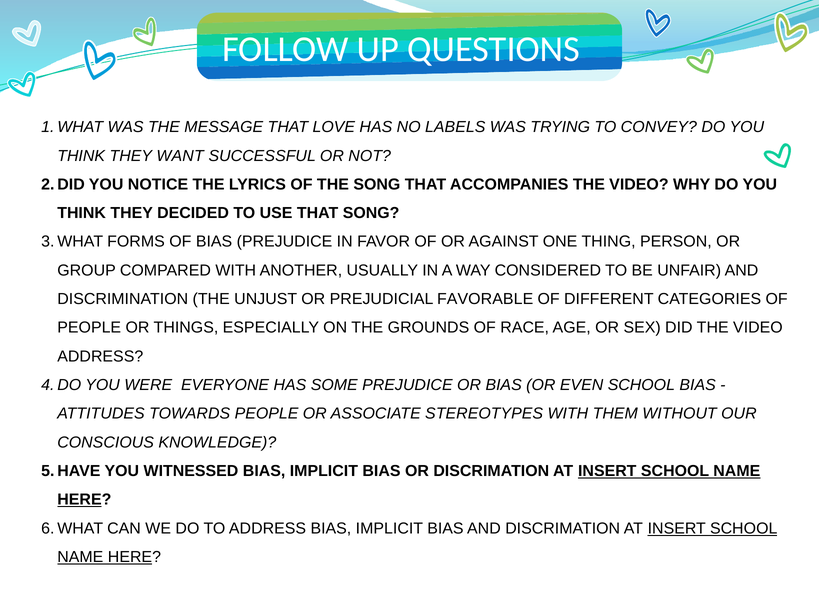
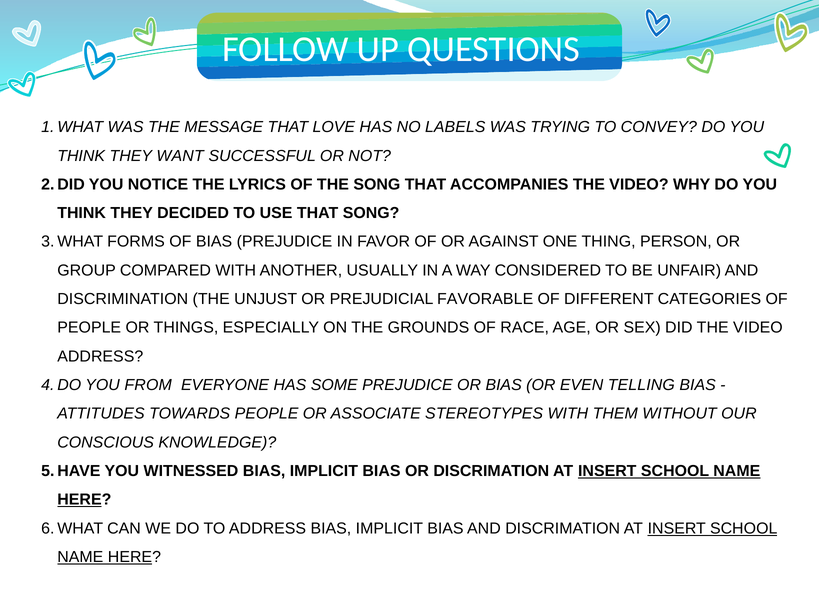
WERE: WERE -> FROM
EVEN SCHOOL: SCHOOL -> TELLING
